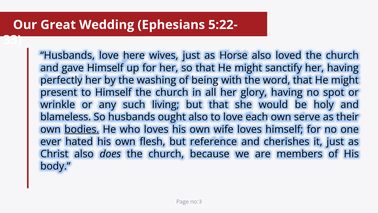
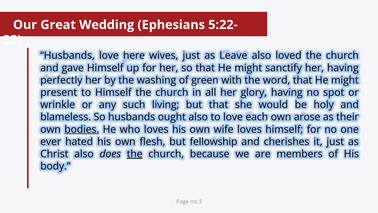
Horse: Horse -> Leave
being: being -> green
serve: serve -> arose
reference: reference -> fellowship
the at (135, 154) underline: none -> present
